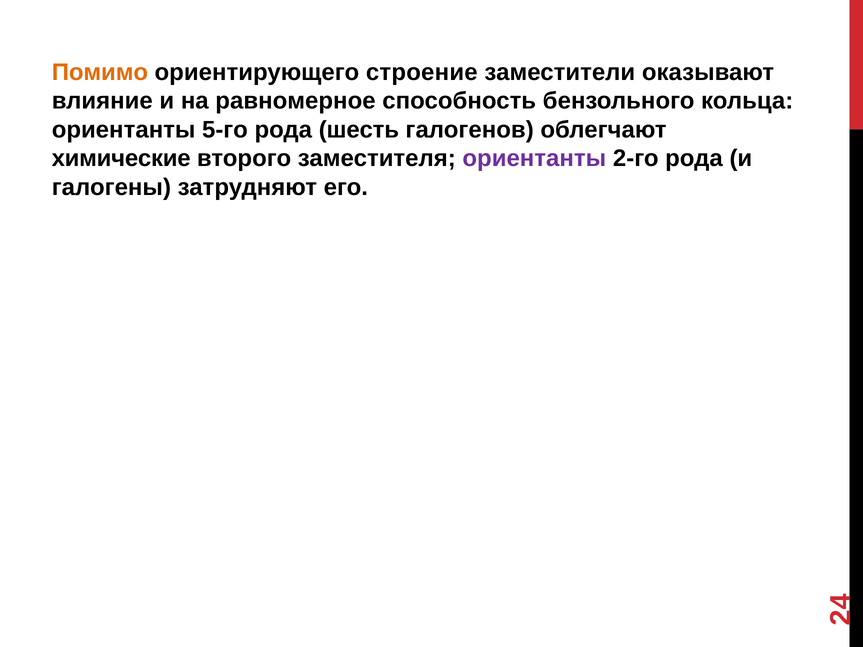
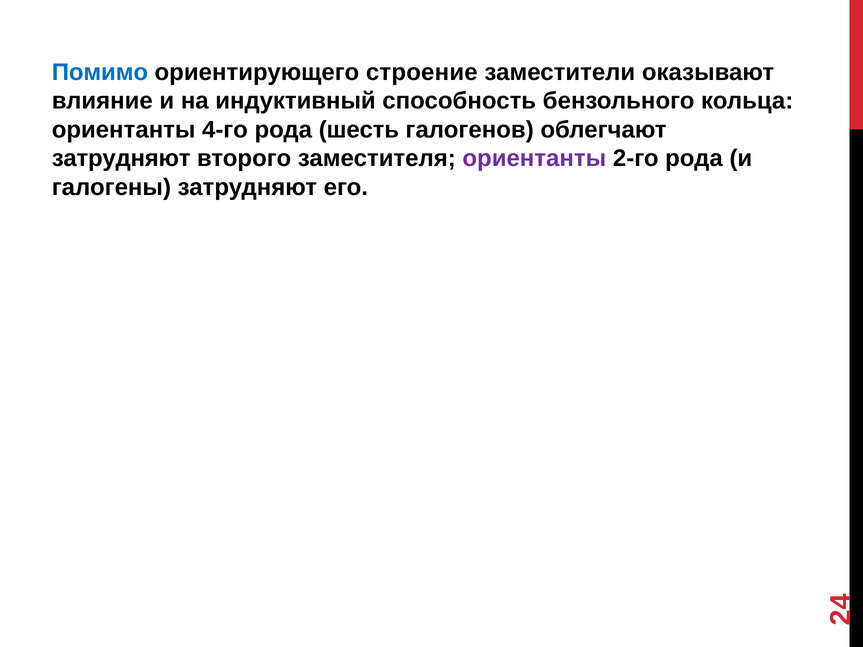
Помимо colour: orange -> blue
равномерное: равномерное -> индуктивный
5-го: 5-го -> 4-го
химические at (121, 159): химические -> затрудняют
